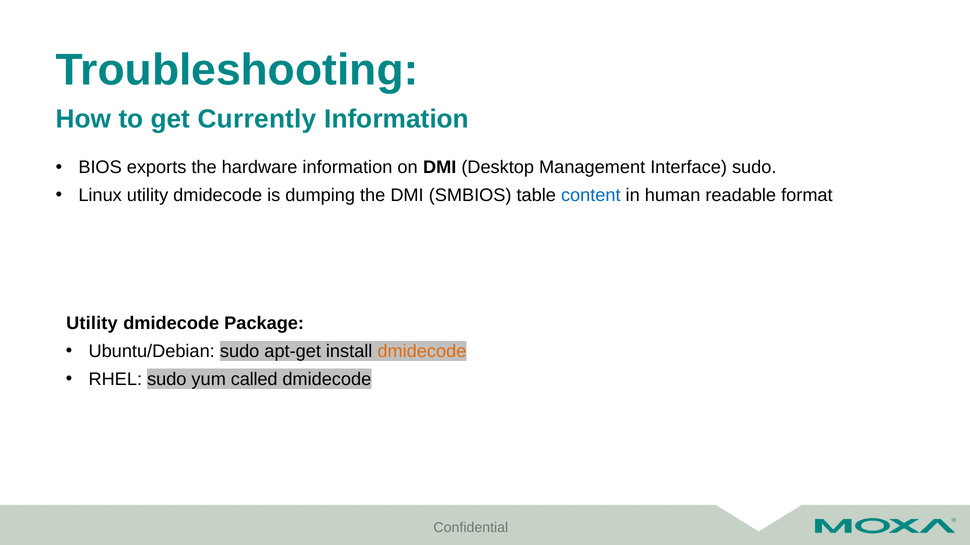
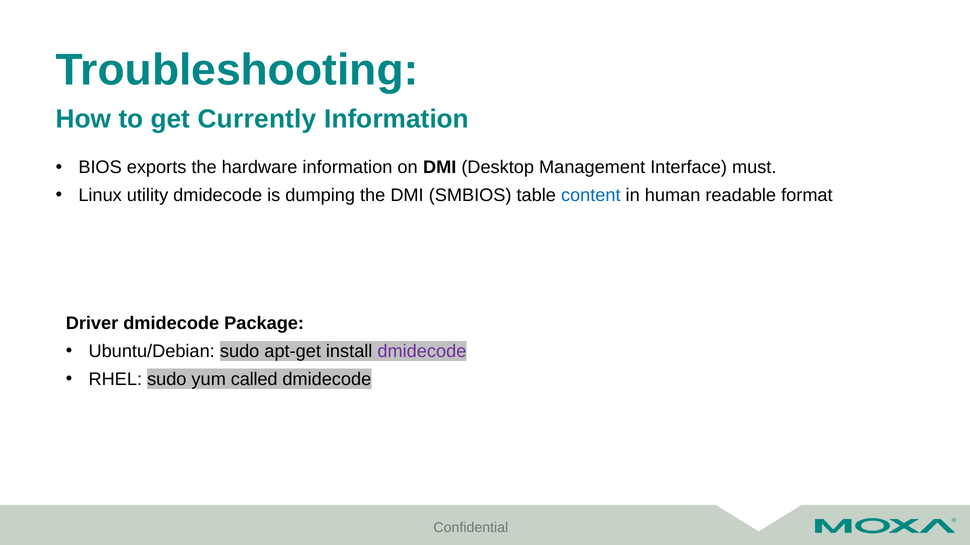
Interface sudo: sudo -> must
Utility at (92, 324): Utility -> Driver
dmidecode at (422, 352) colour: orange -> purple
